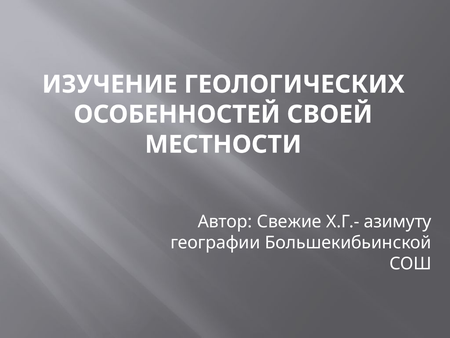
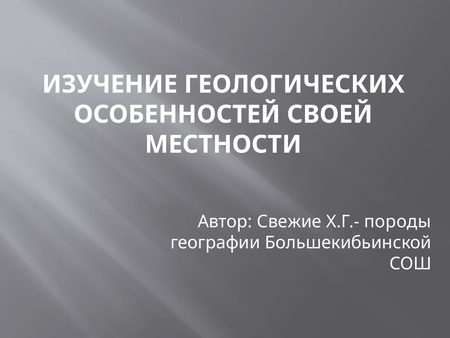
азимуту: азимуту -> породы
